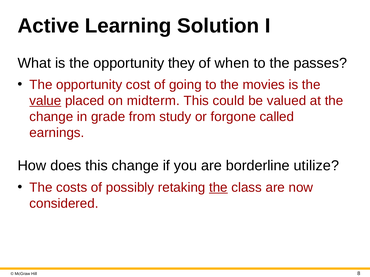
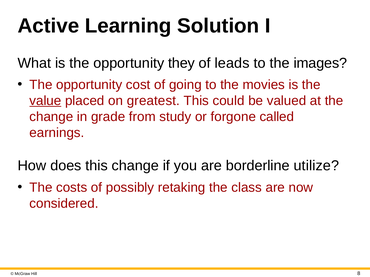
when: when -> leads
passes: passes -> images
midterm: midterm -> greatest
the at (218, 188) underline: present -> none
